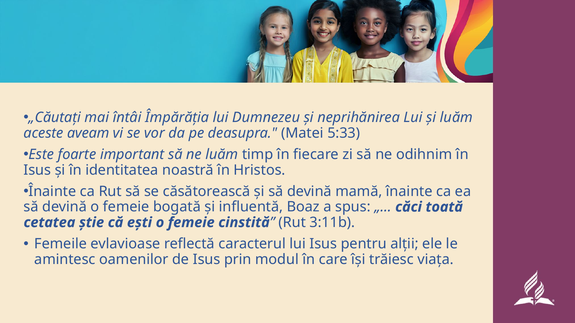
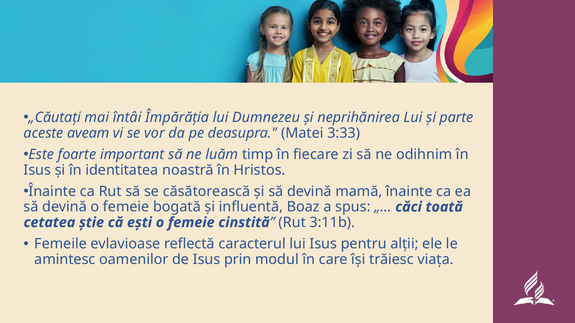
și luăm: luăm -> parte
5:33: 5:33 -> 3:33
